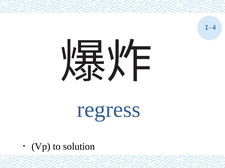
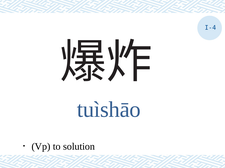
regress: regress -> tuìshāo
